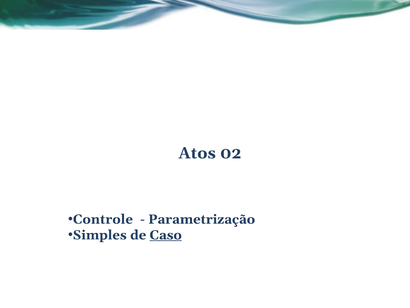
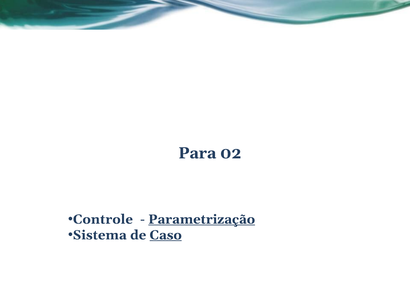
Atos: Atos -> Para
Parametrização underline: none -> present
Simples: Simples -> Sistema
